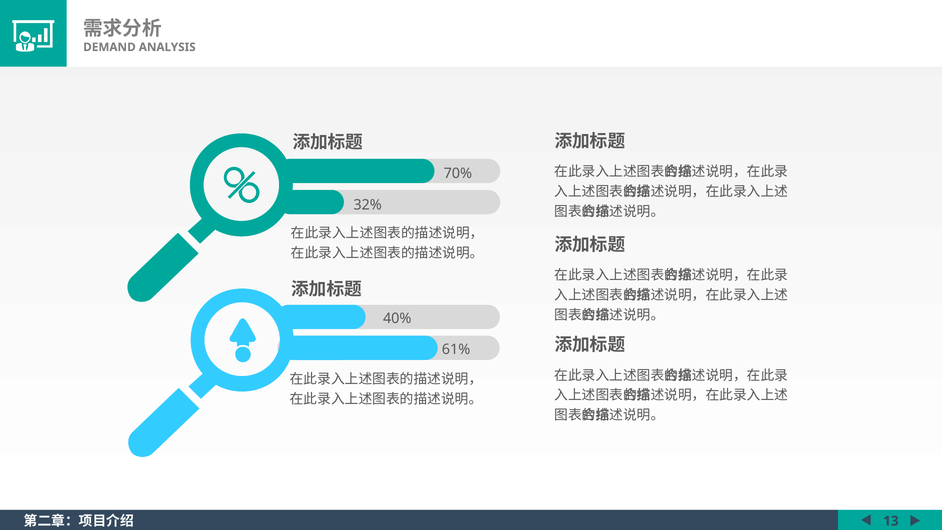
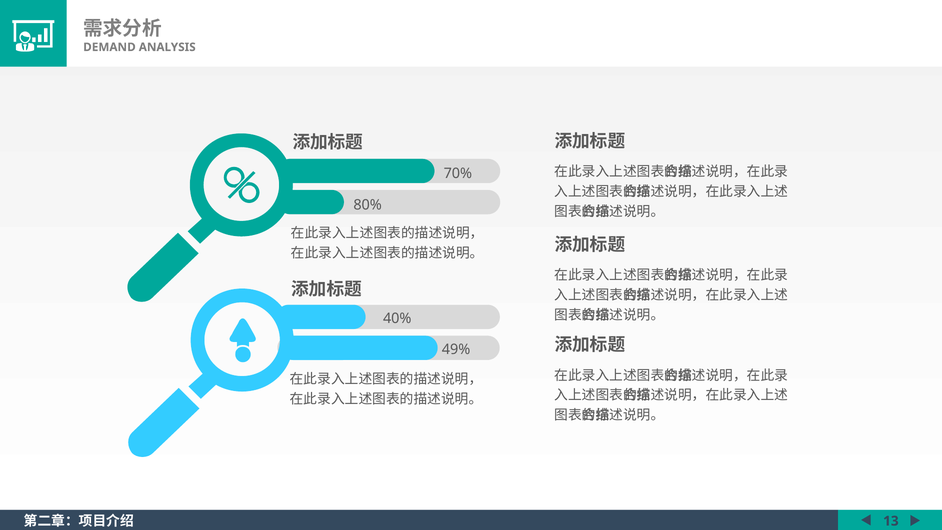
32%: 32% -> 80%
61%: 61% -> 49%
